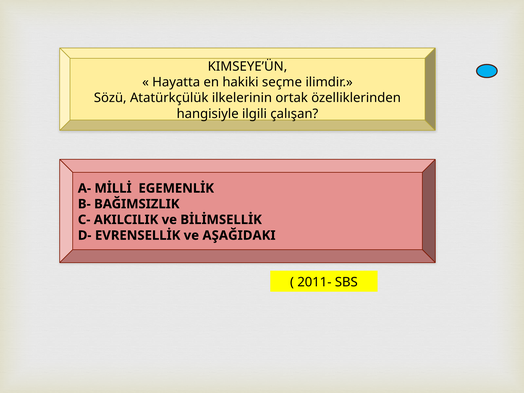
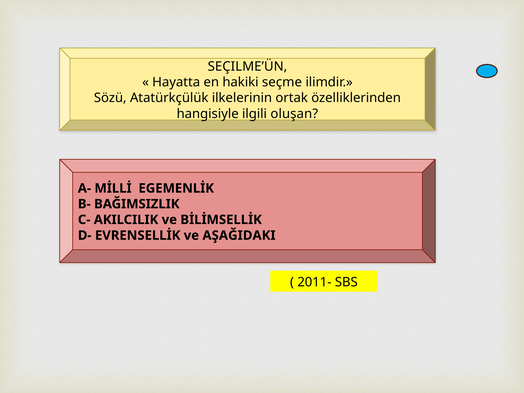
KIMSEYE’ÜN: KIMSEYE’ÜN -> SEÇILME’ÜN
çalışan: çalışan -> oluşan
